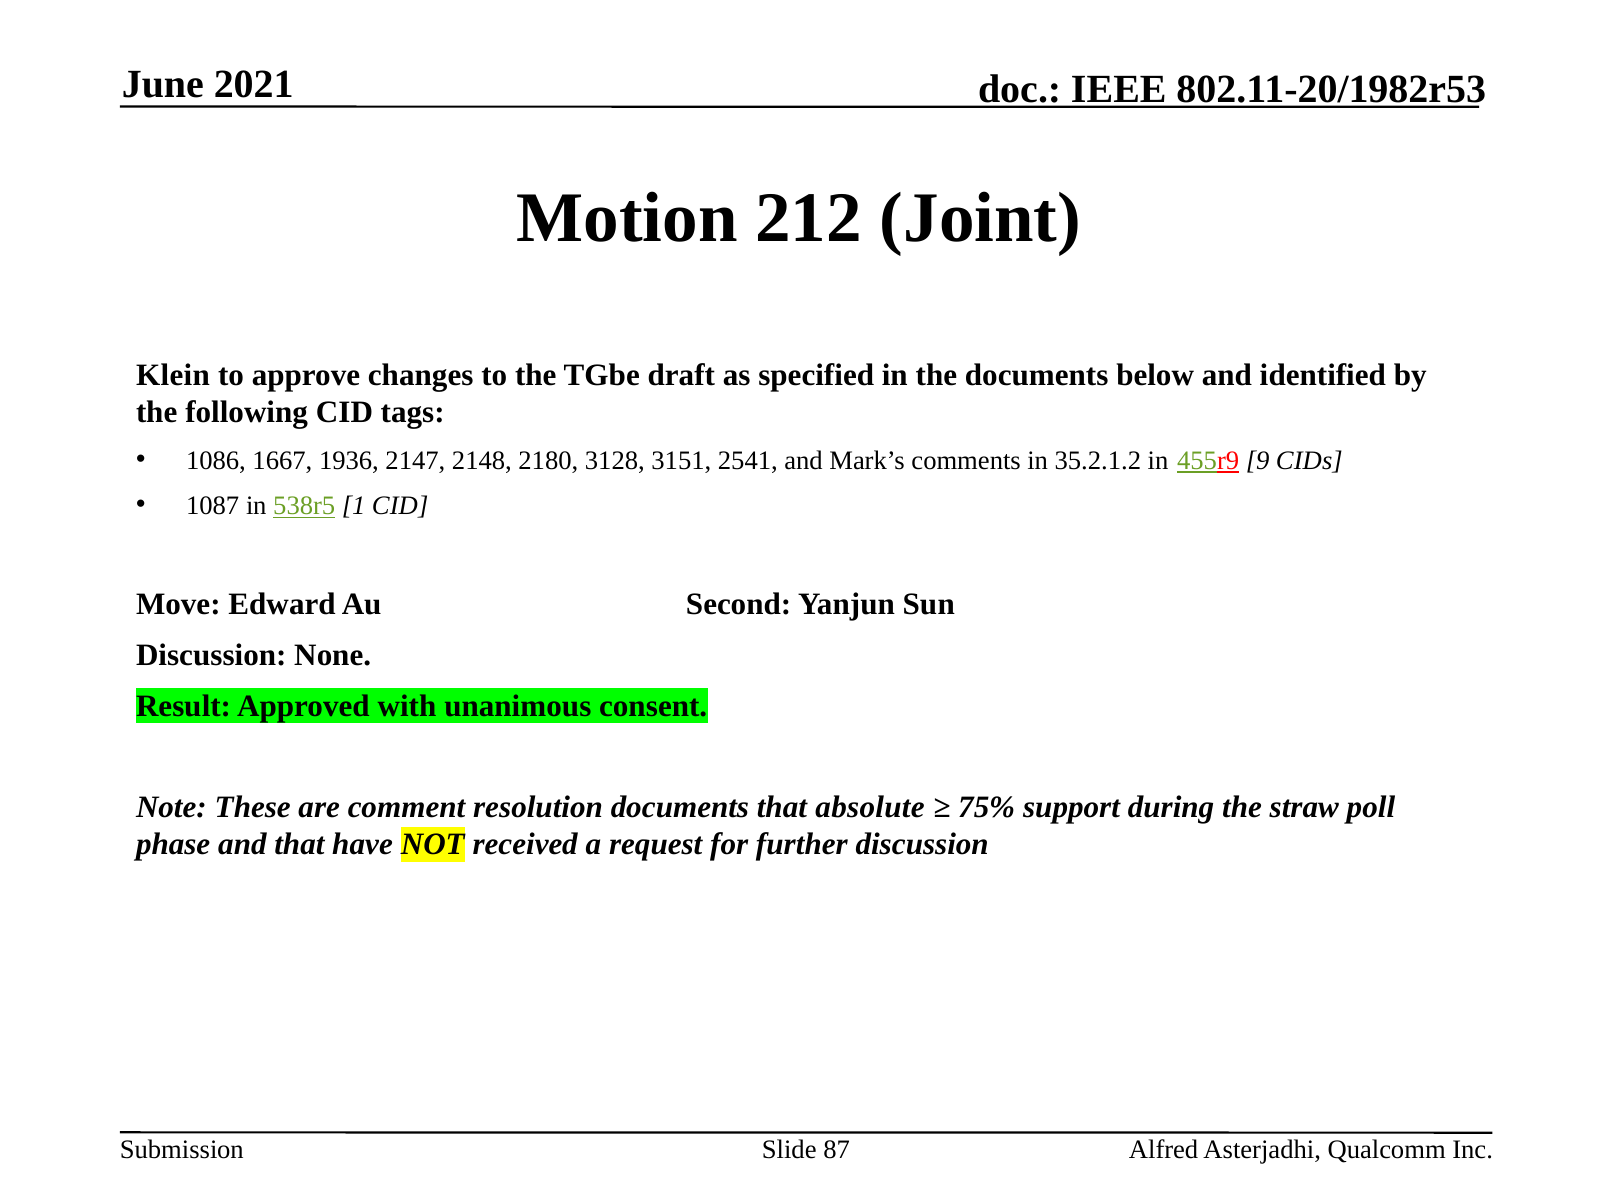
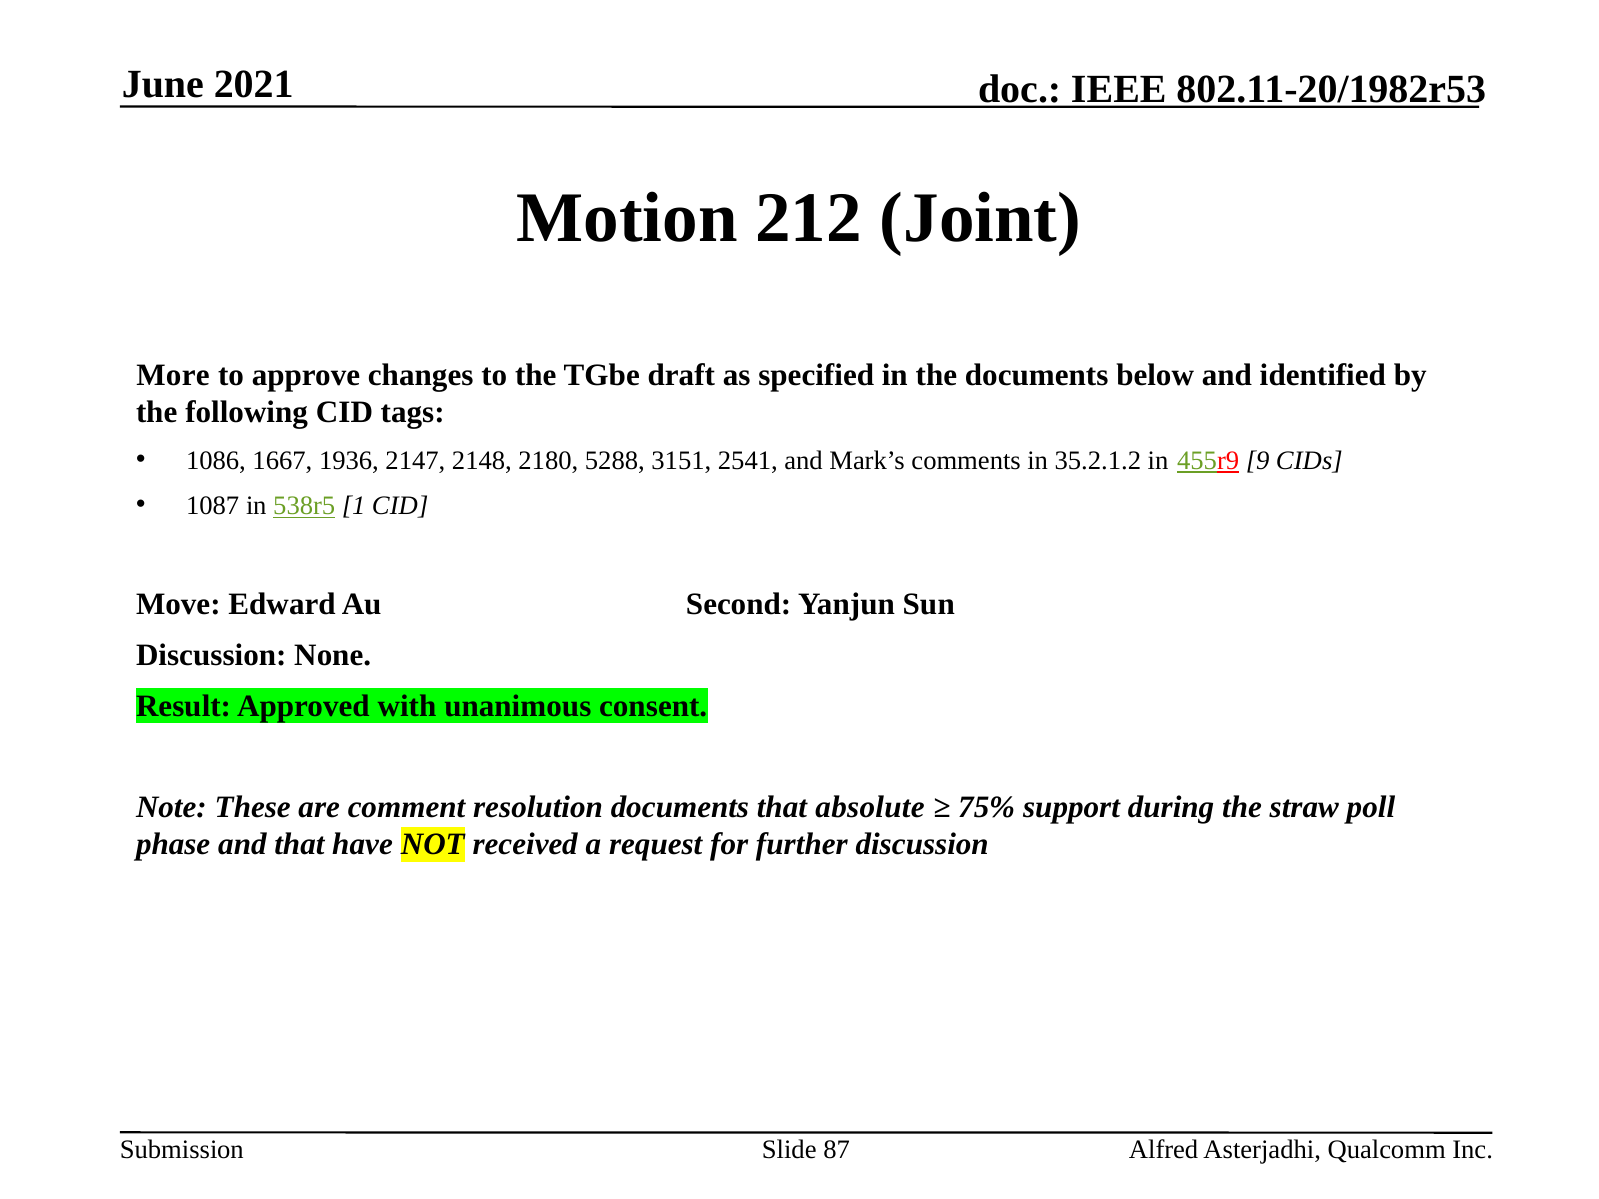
Klein: Klein -> More
3128: 3128 -> 5288
